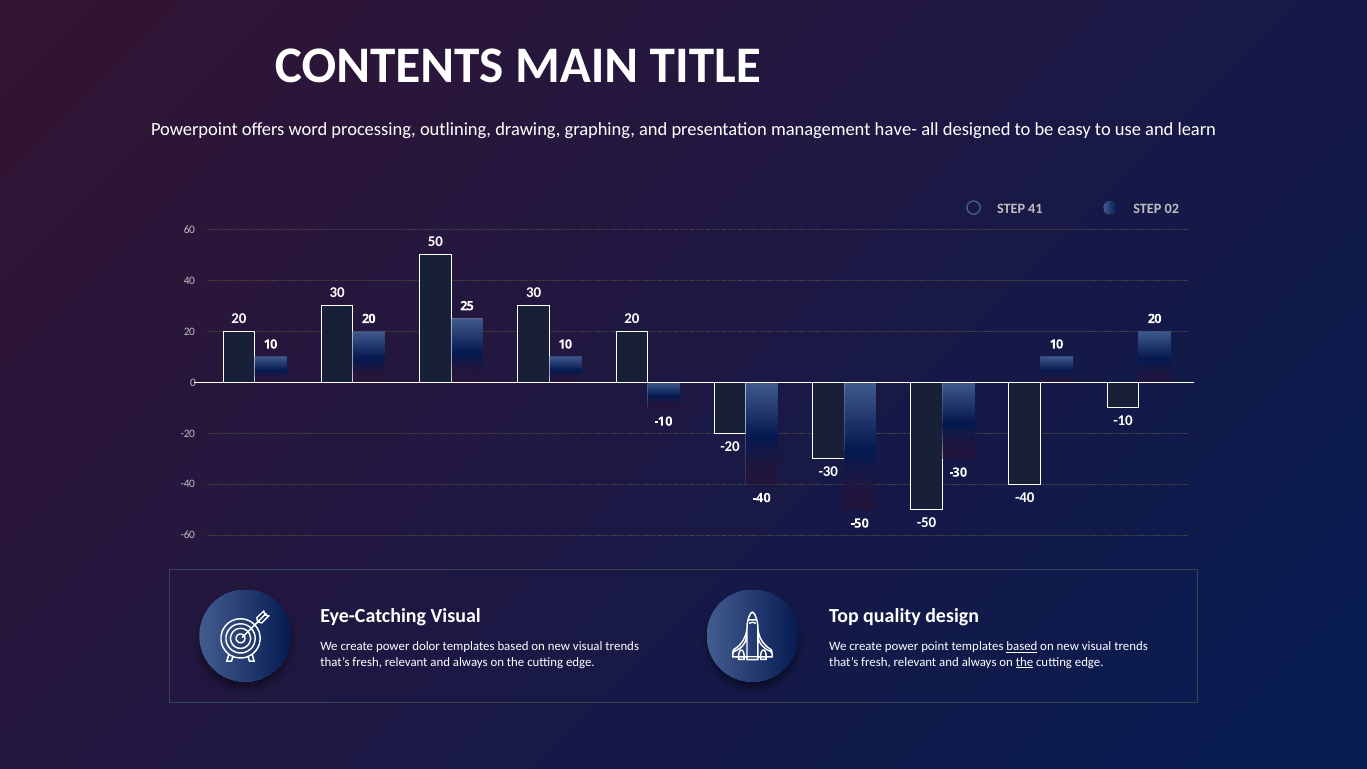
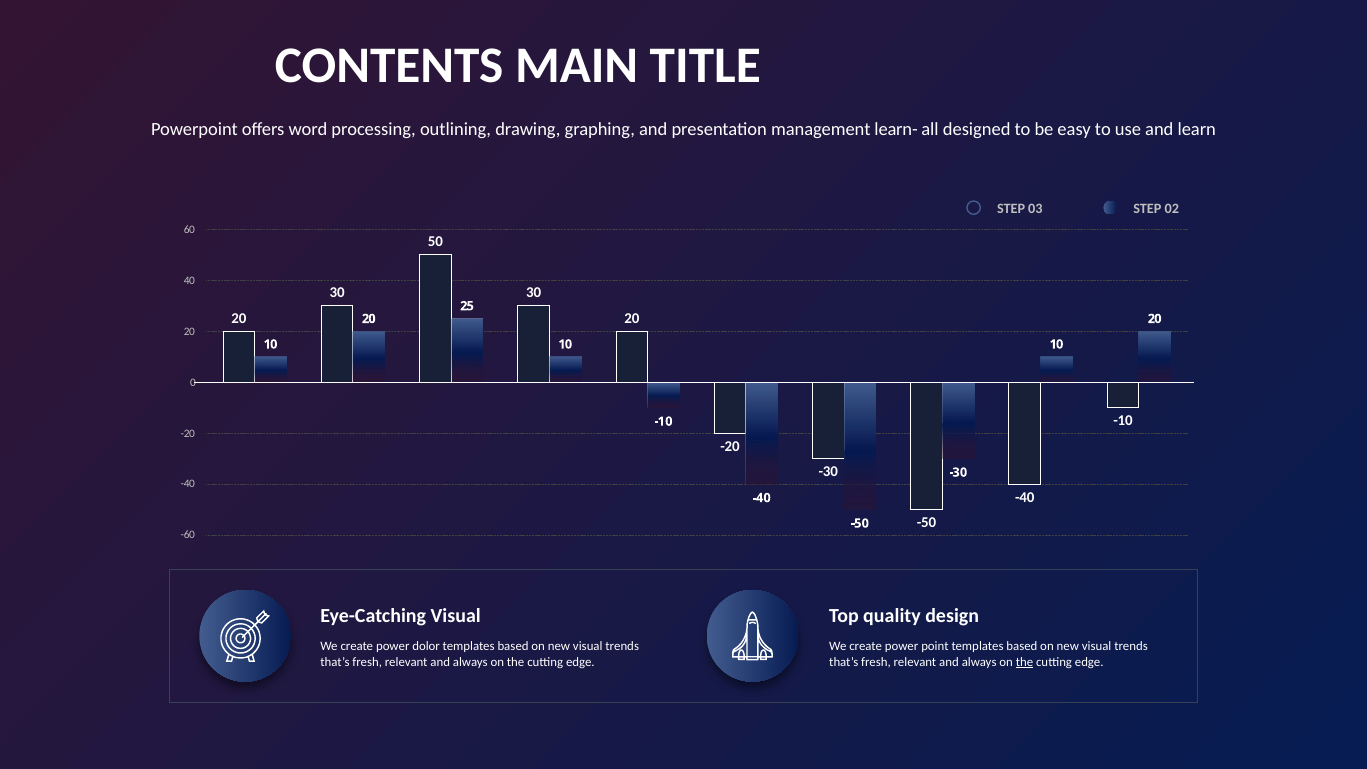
have-: have- -> learn-
41: 41 -> 03
based at (1022, 647) underline: present -> none
